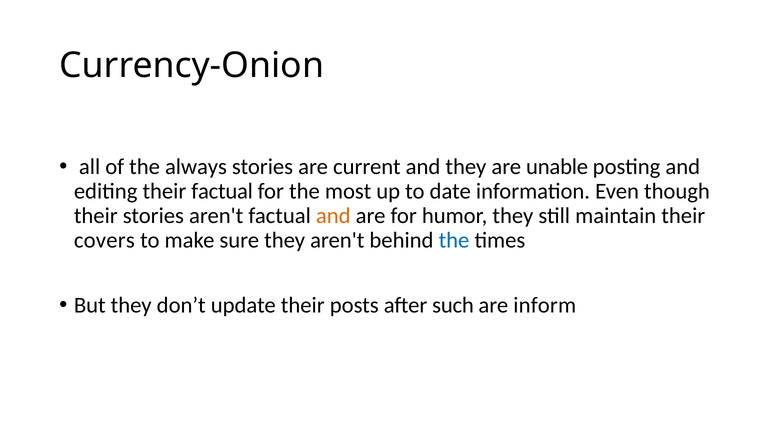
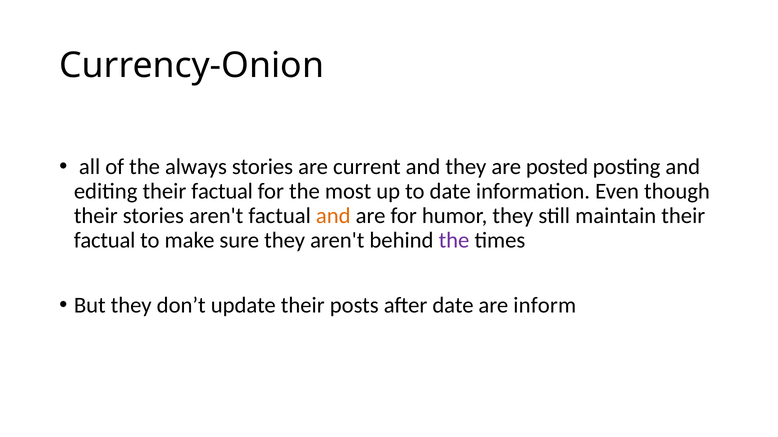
unable: unable -> posted
covers at (104, 240): covers -> factual
the at (454, 240) colour: blue -> purple
after such: such -> date
